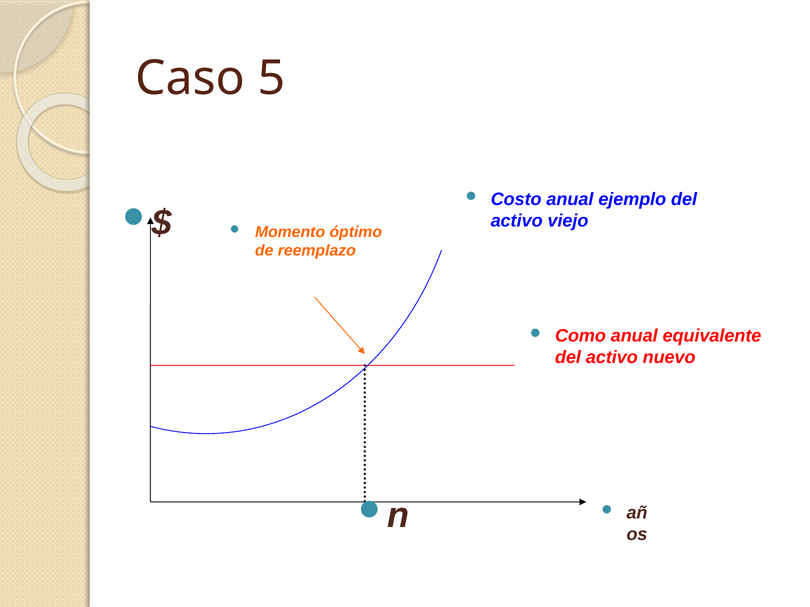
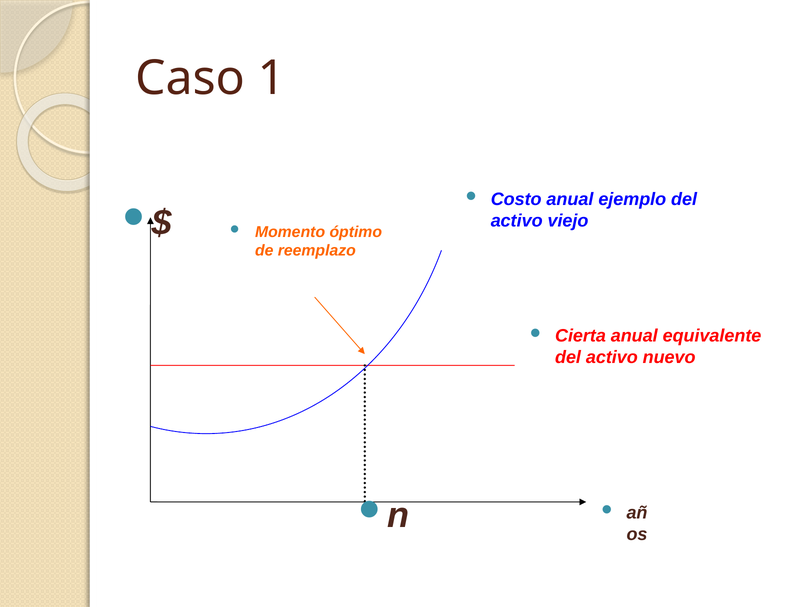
5: 5 -> 1
Como: Como -> Cierta
